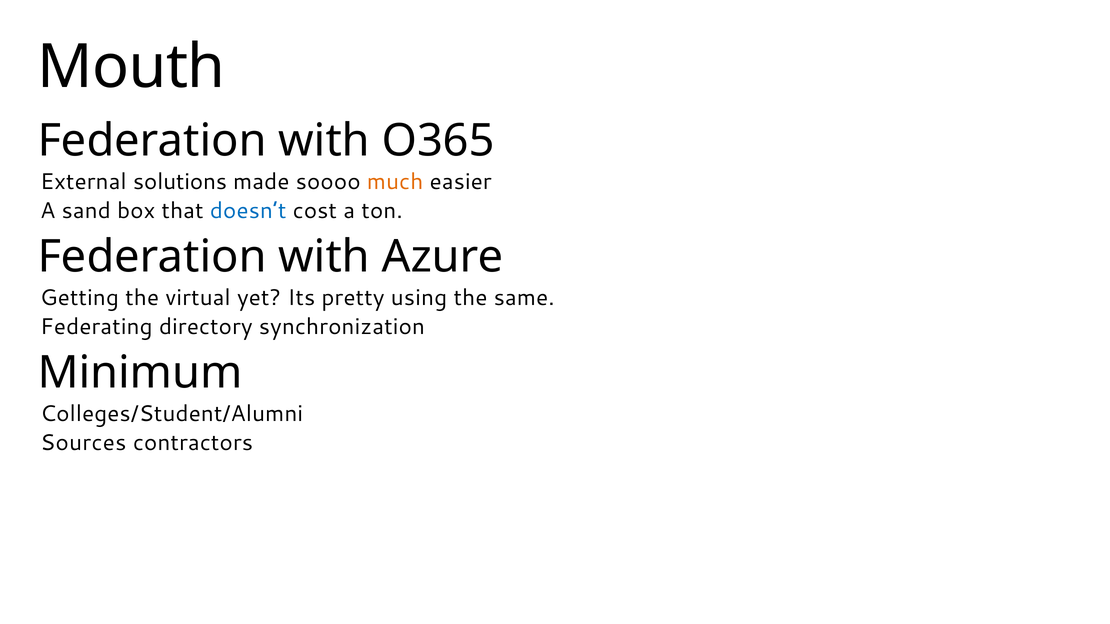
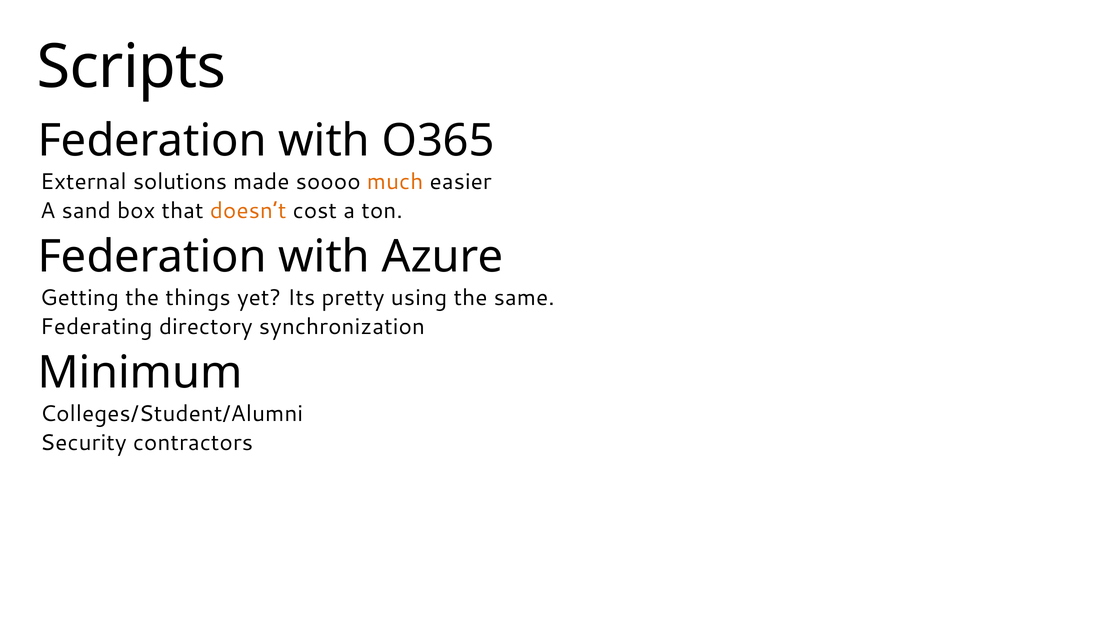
Mouth: Mouth -> Scripts
doesn’t colour: blue -> orange
virtual: virtual -> things
Sources: Sources -> Security
